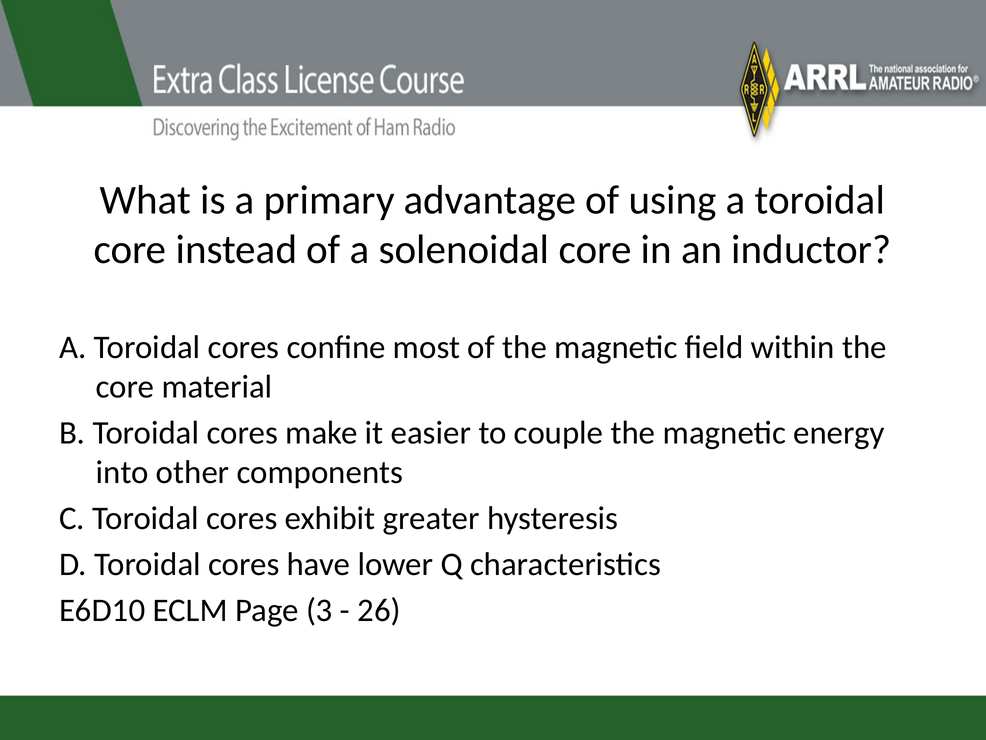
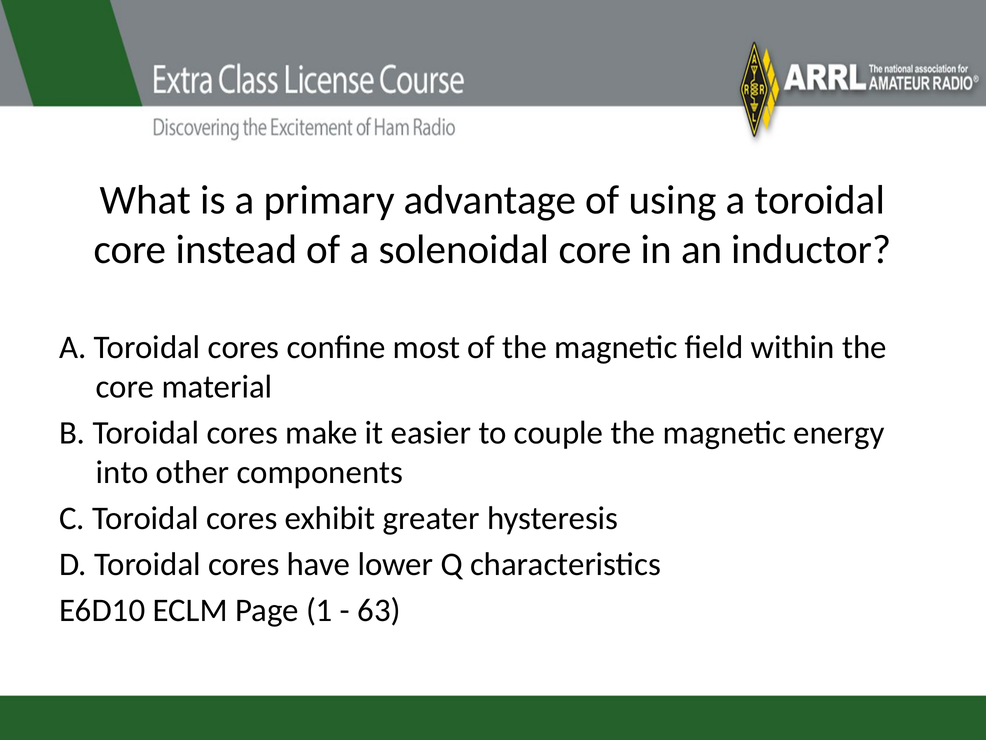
3: 3 -> 1
26: 26 -> 63
